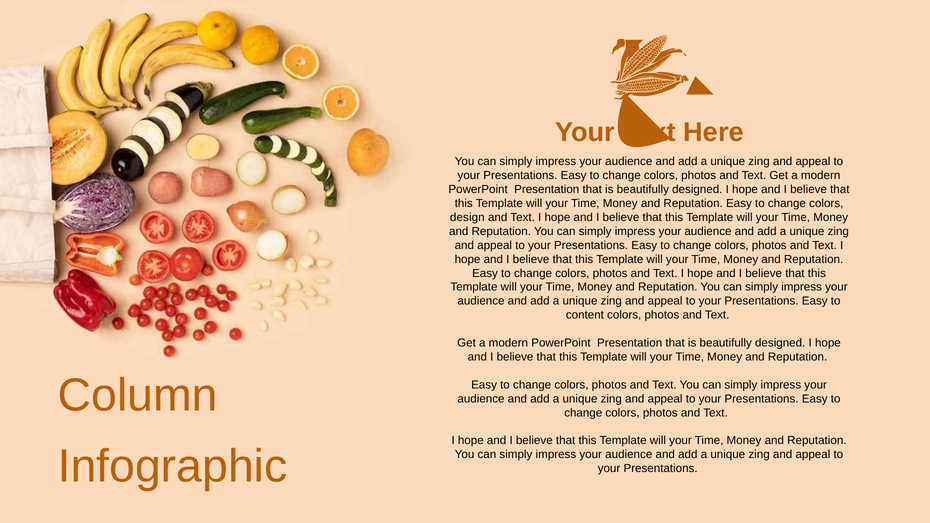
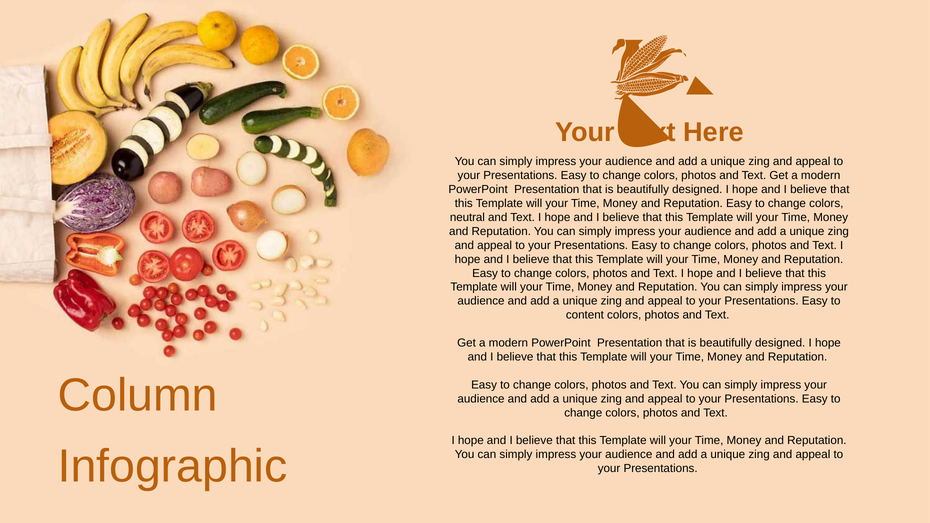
design: design -> neutral
